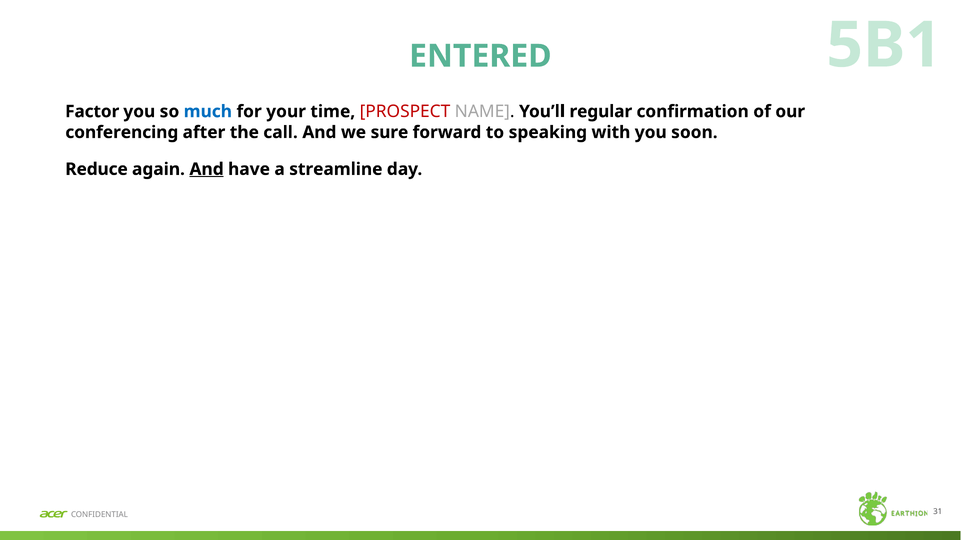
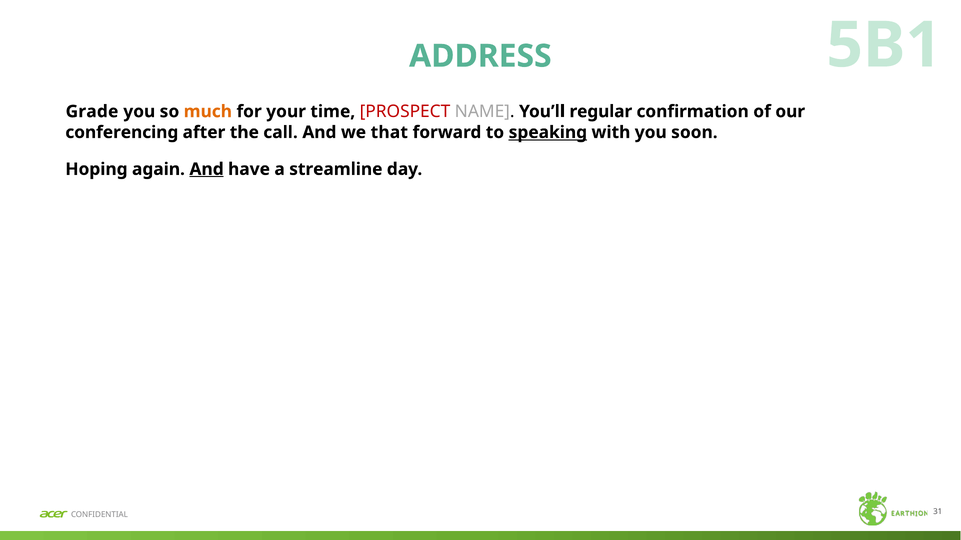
ENTERED: ENTERED -> ADDRESS
Factor: Factor -> Grade
much colour: blue -> orange
sure: sure -> that
speaking underline: none -> present
Reduce: Reduce -> Hoping
